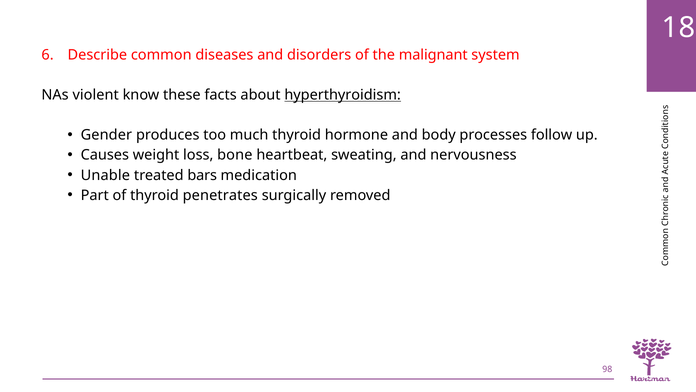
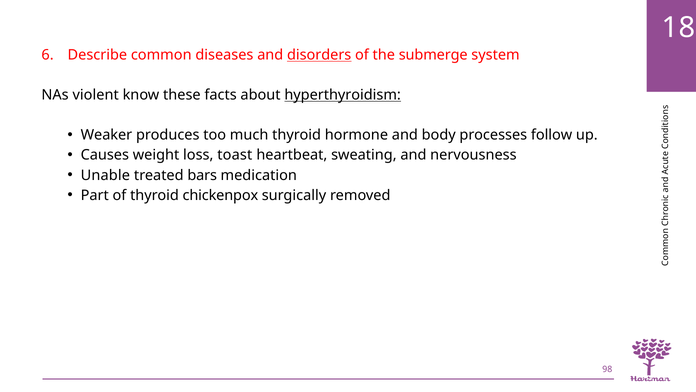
disorders underline: none -> present
malignant: malignant -> submerge
Gender: Gender -> Weaker
bone: bone -> toast
penetrates: penetrates -> chickenpox
